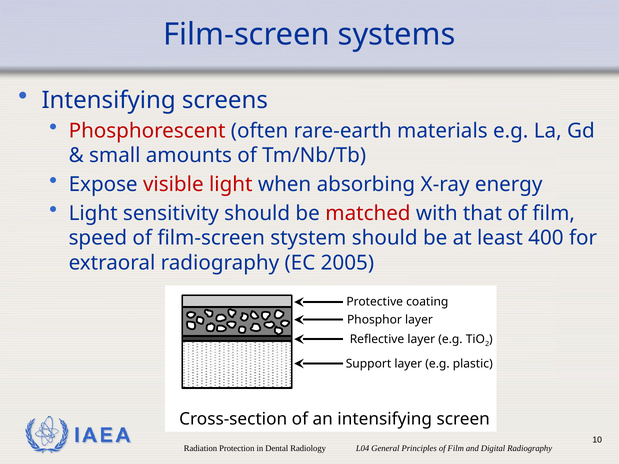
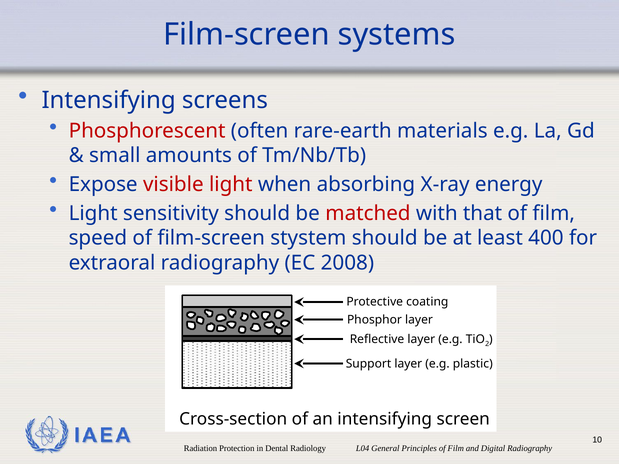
2005: 2005 -> 2008
